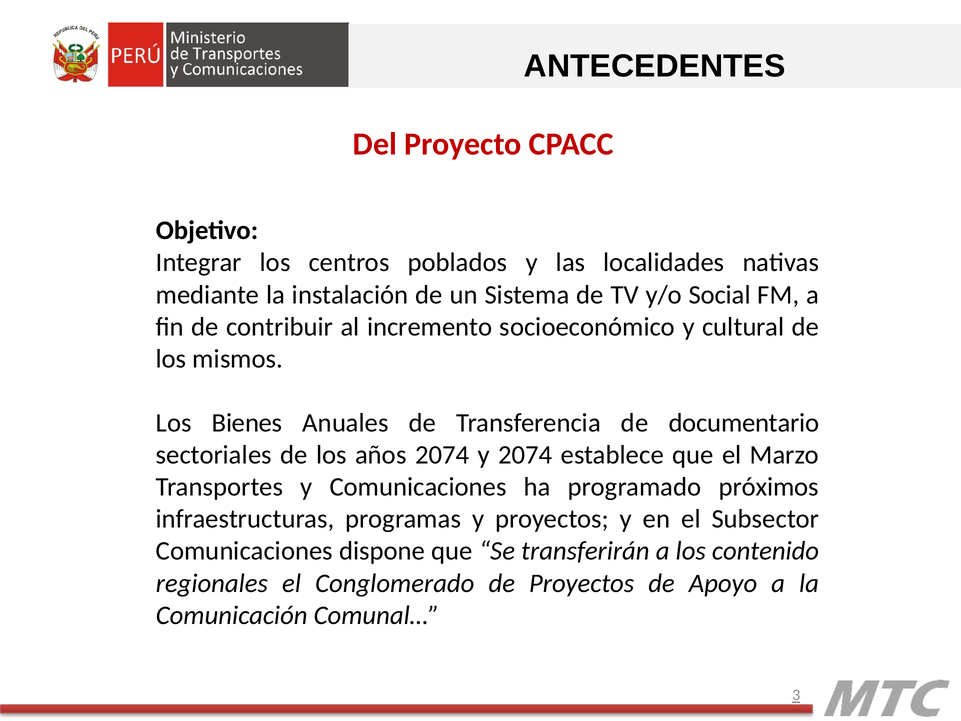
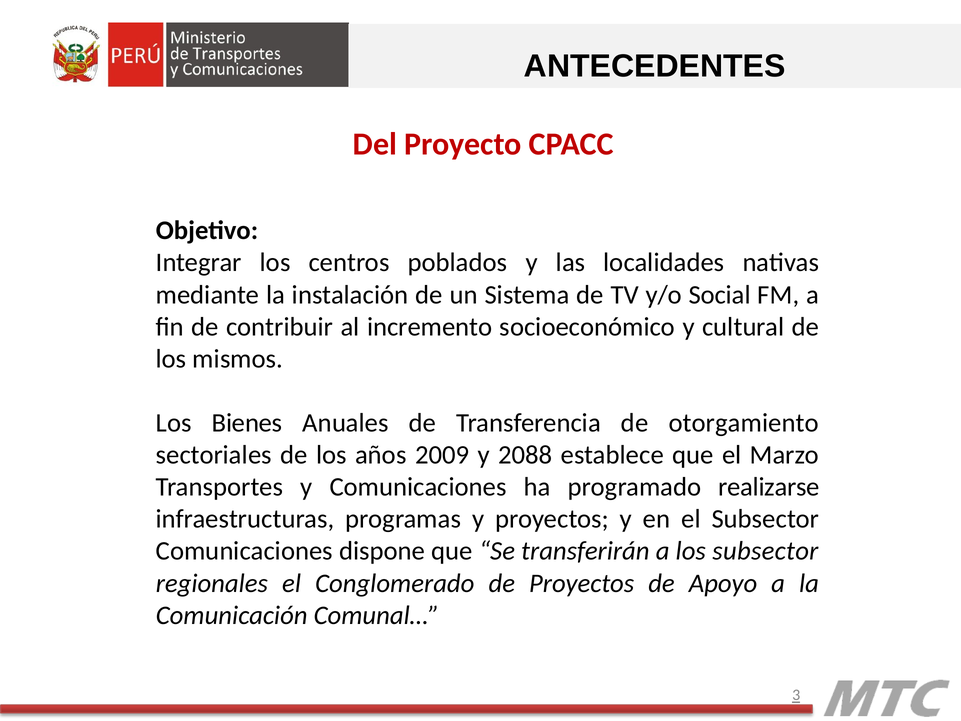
documentario: documentario -> otorgamiento
años 2074: 2074 -> 2009
y 2074: 2074 -> 2088
próximos: próximos -> realizarse
los contenido: contenido -> subsector
